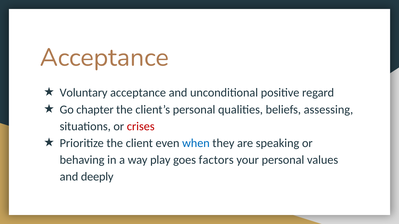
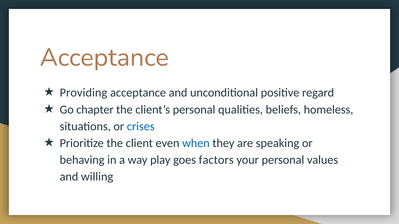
Voluntary: Voluntary -> Providing
assessing: assessing -> homeless
crises colour: red -> blue
deeply: deeply -> willing
